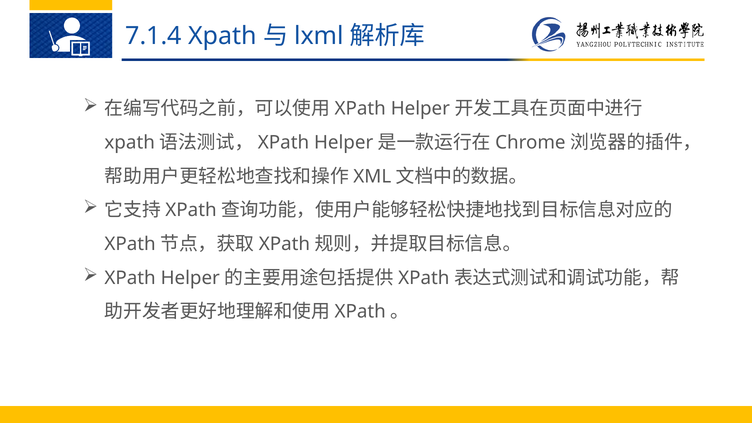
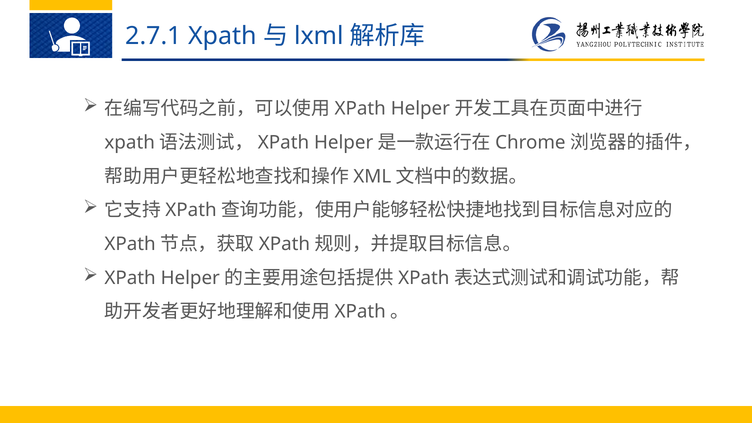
7.1.4: 7.1.4 -> 2.7.1
